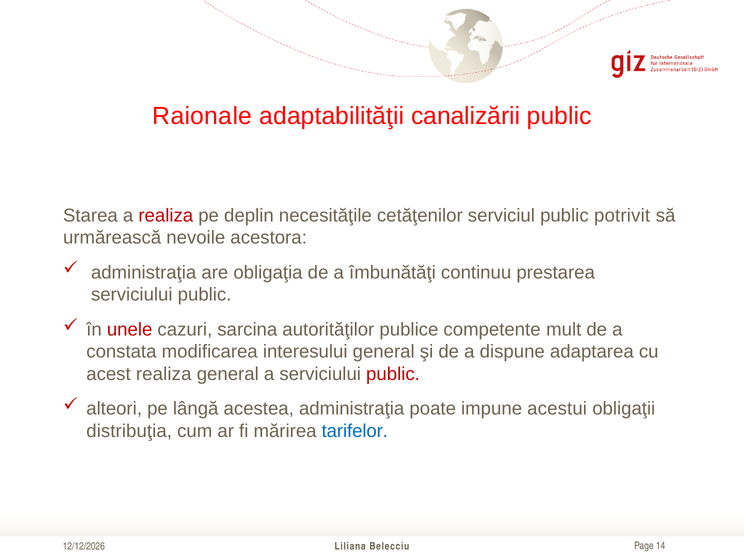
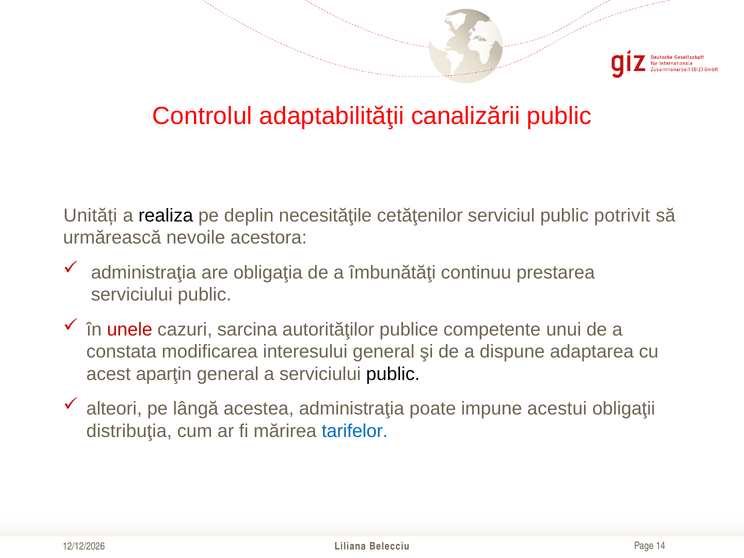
Raionale: Raionale -> Controlul
Starea: Starea -> Unități
realiza at (166, 215) colour: red -> black
mult: mult -> unui
acest realiza: realiza -> aparţin
public at (393, 374) colour: red -> black
